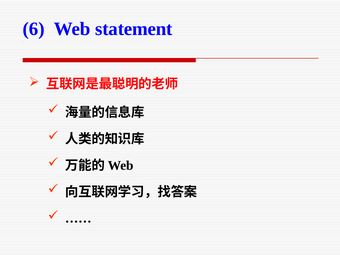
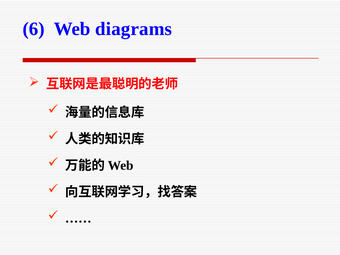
statement: statement -> diagrams
